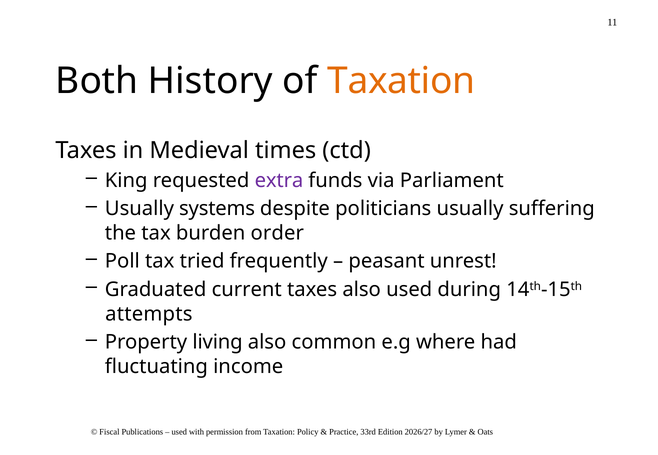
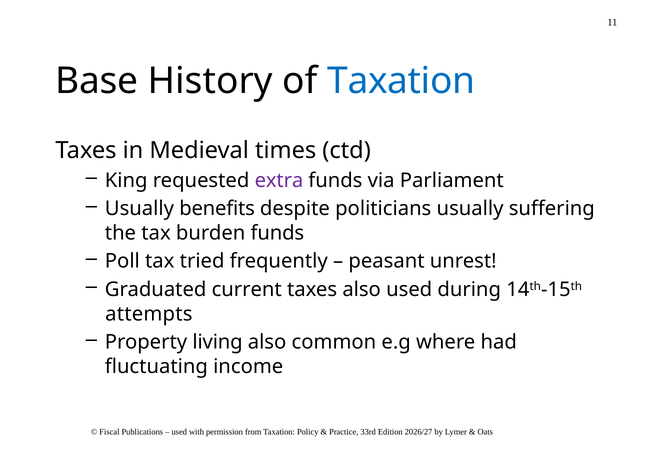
Both: Both -> Base
Taxation at (401, 81) colour: orange -> blue
systems: systems -> benefits
burden order: order -> funds
